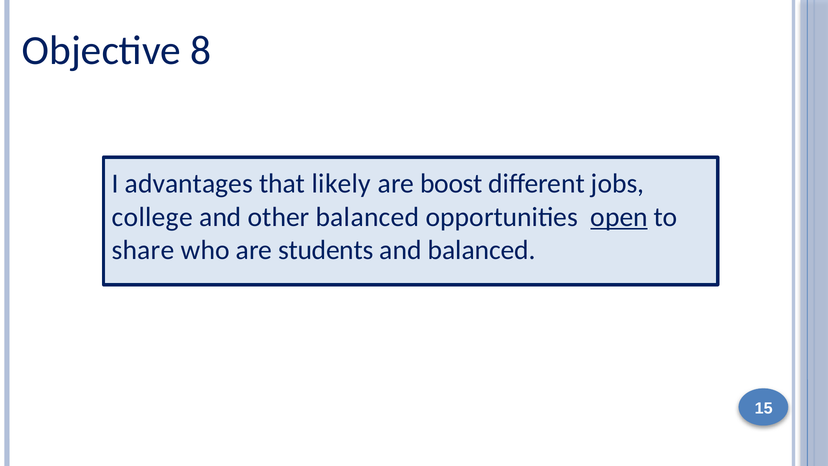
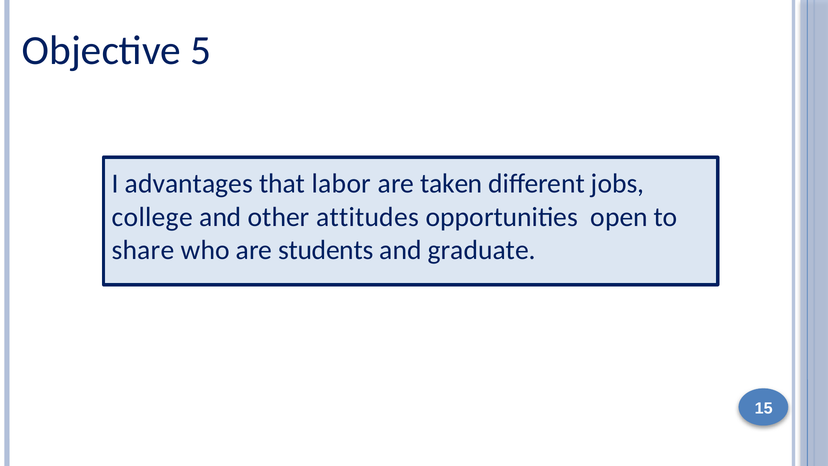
8: 8 -> 5
likely: likely -> labor
boost: boost -> taken
other balanced: balanced -> attitudes
open underline: present -> none
and balanced: balanced -> graduate
